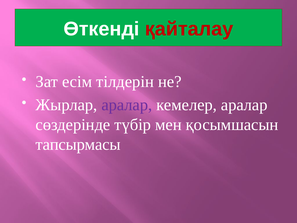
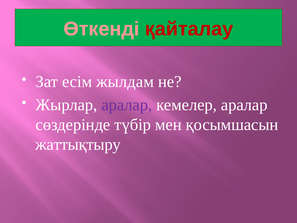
Өткенді colour: white -> pink
тілдерін: тілдерін -> жылдам
тапсырмасы: тапсырмасы -> жаттықтыру
